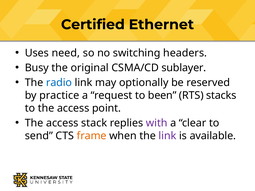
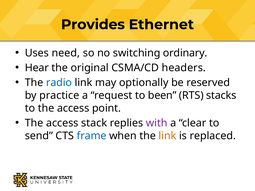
Certified: Certified -> Provides
headers: headers -> ordinary
Busy: Busy -> Hear
sublayer: sublayer -> headers
frame colour: orange -> blue
link at (167, 136) colour: purple -> orange
available: available -> replaced
